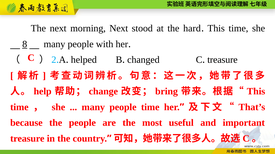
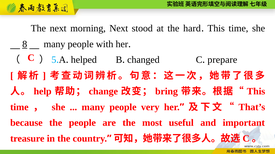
2: 2 -> 5
treasure at (222, 60): treasure -> prepare
people time: time -> very
